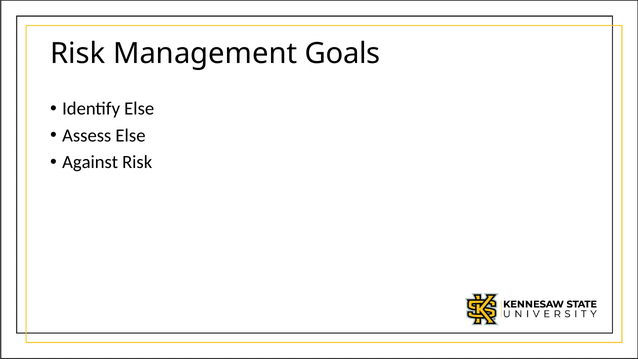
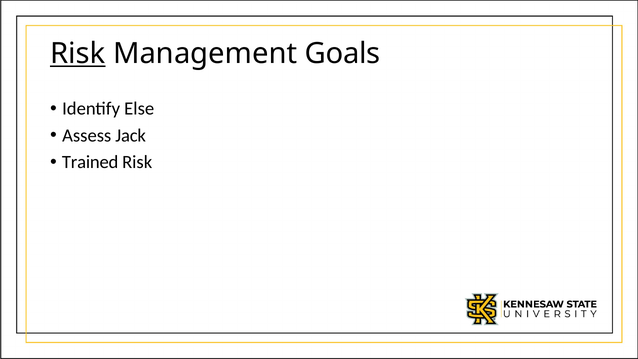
Risk at (78, 54) underline: none -> present
Assess Else: Else -> Jack
Against: Against -> Trained
